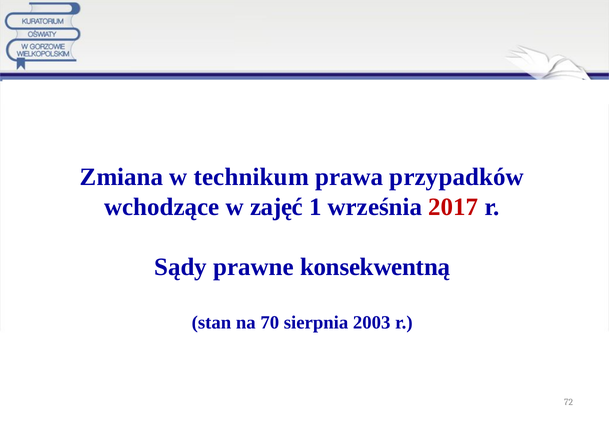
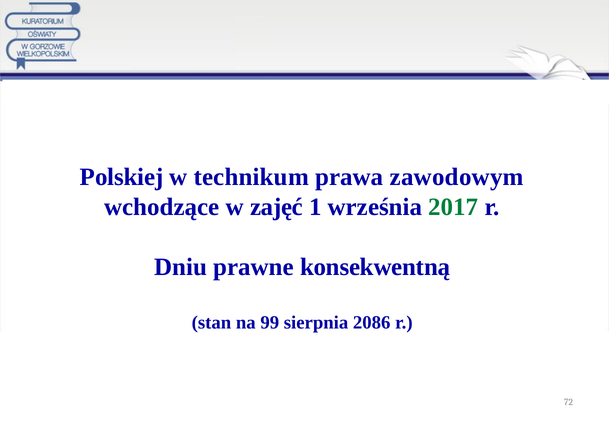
Zmiana: Zmiana -> Polskiej
przypadków: przypadków -> zawodowym
2017 colour: red -> green
Sądy: Sądy -> Dniu
70: 70 -> 99
2003: 2003 -> 2086
